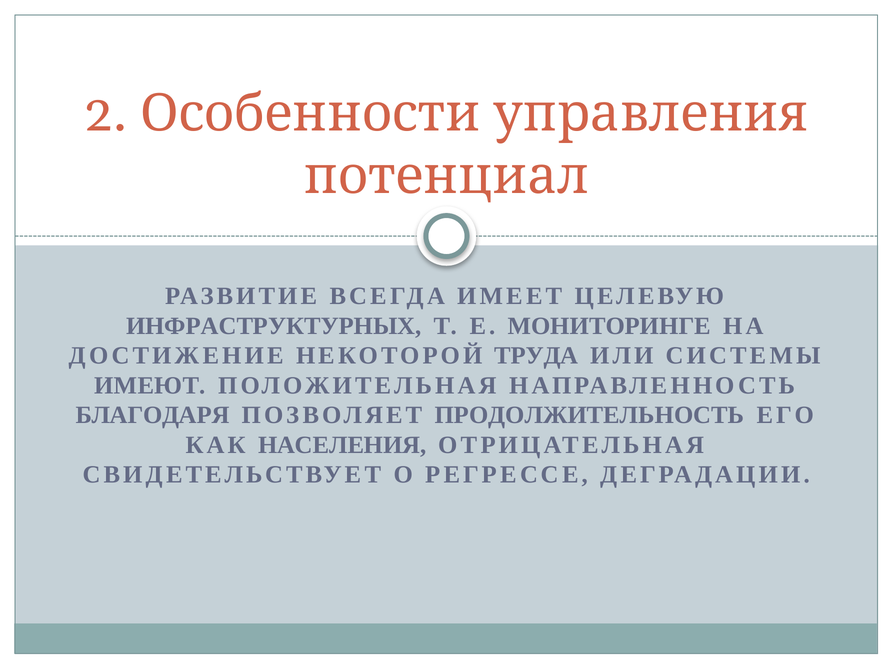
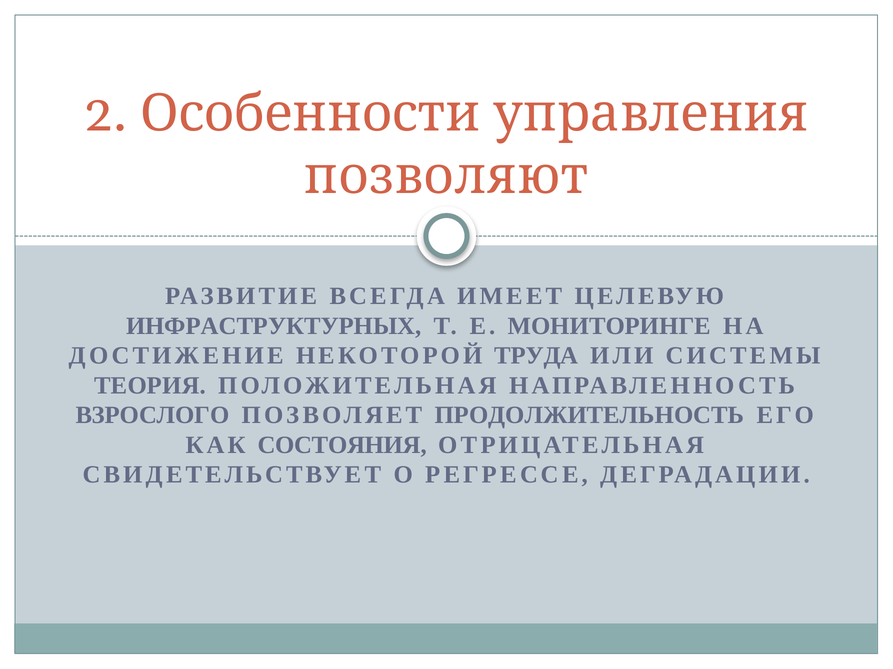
потенциал: потенциал -> позволяют
ИМЕЮТ: ИМЕЮТ -> ТЕОРИЯ
БЛАГОДАРЯ: БЛАГОДАРЯ -> ВЗРОСЛОГО
НАСЕЛЕНИЯ: НАСЕЛЕНИЯ -> СОСТОЯНИЯ
